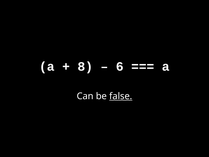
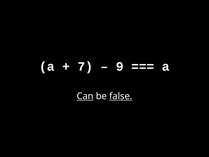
8: 8 -> 7
6: 6 -> 9
Can underline: none -> present
